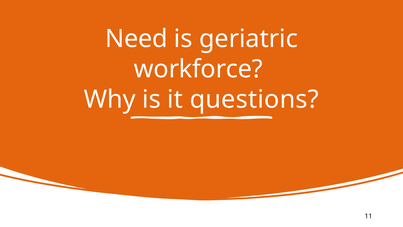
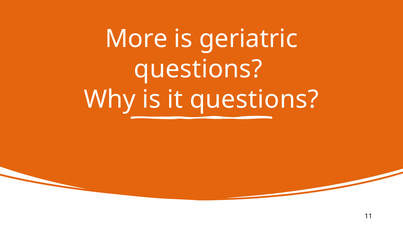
Need: Need -> More
workforce at (198, 69): workforce -> questions
